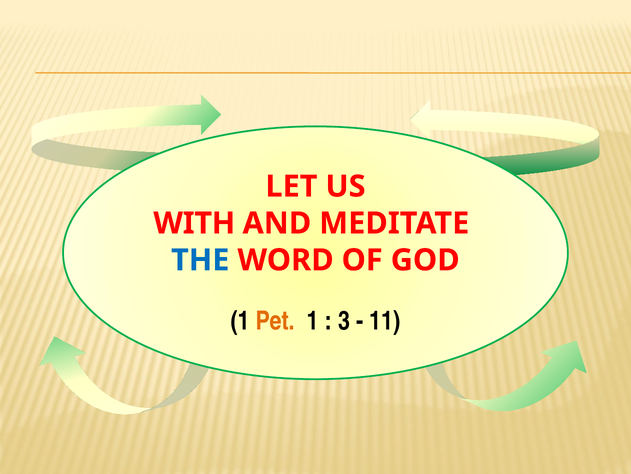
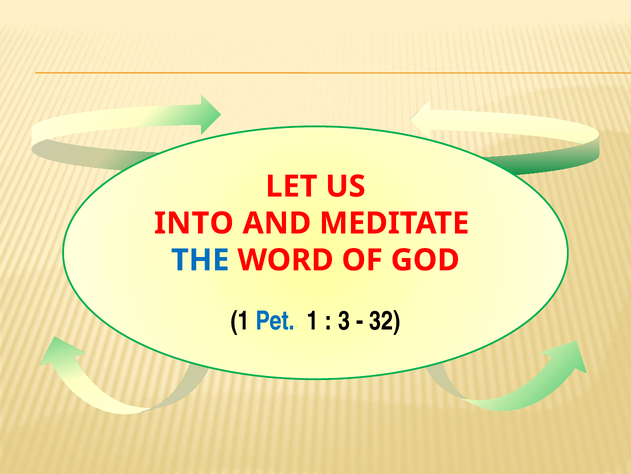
WITH: WITH -> INTO
Pet colour: orange -> blue
11: 11 -> 32
